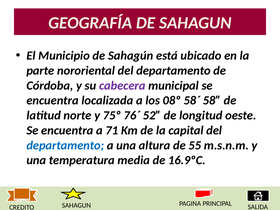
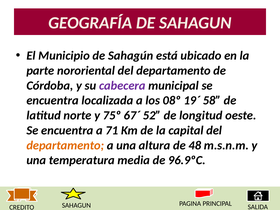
58´: 58´ -> 19´
76´: 76´ -> 67´
departamento at (65, 145) colour: blue -> orange
55: 55 -> 48
16.9ºC: 16.9ºC -> 96.9ºC
